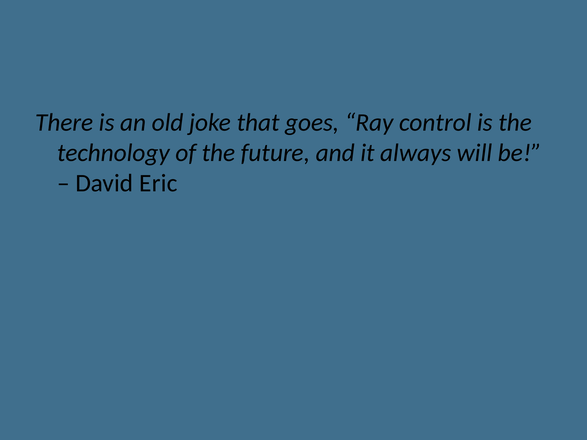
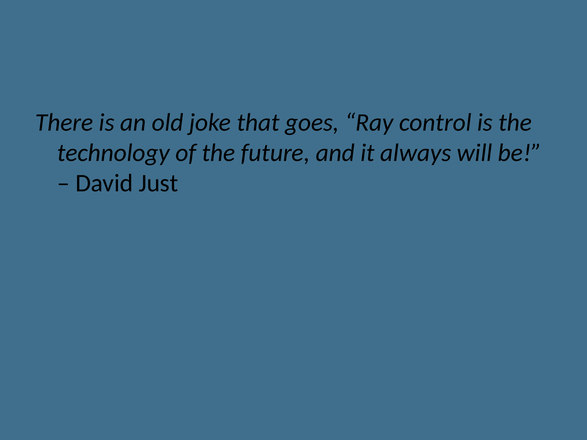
Eric: Eric -> Just
